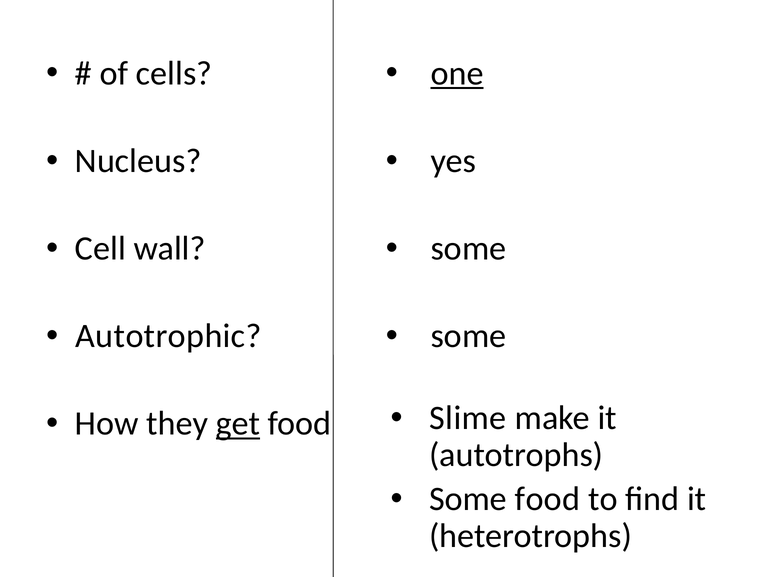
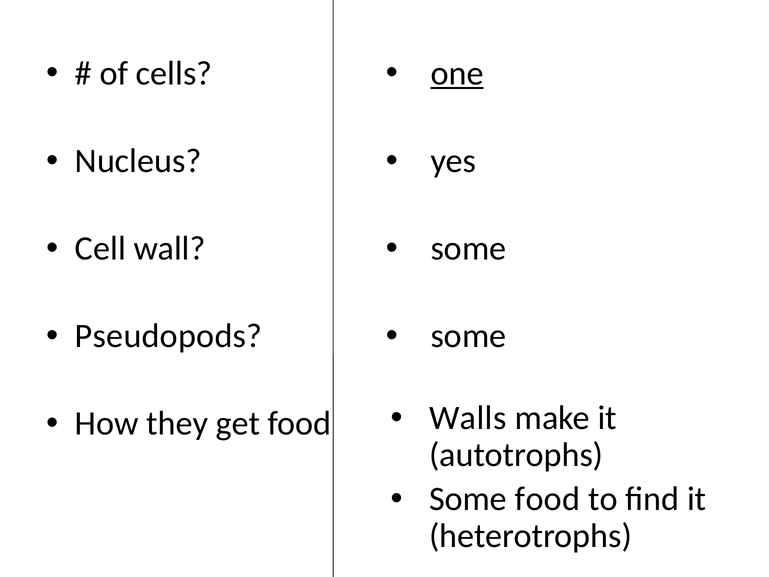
Autotrophic: Autotrophic -> Pseudopods
Slime: Slime -> Walls
get underline: present -> none
